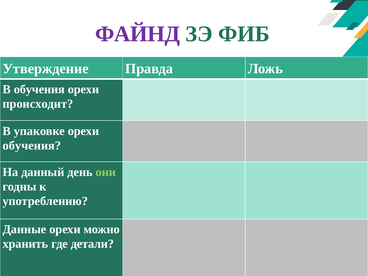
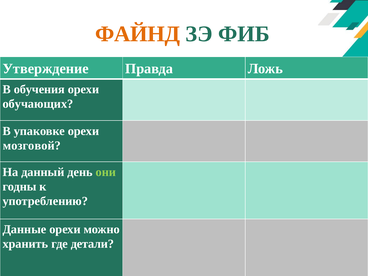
ФАЙНД colour: purple -> orange
происходит: происходит -> обучающих
обучения at (32, 145): обучения -> мозговой
